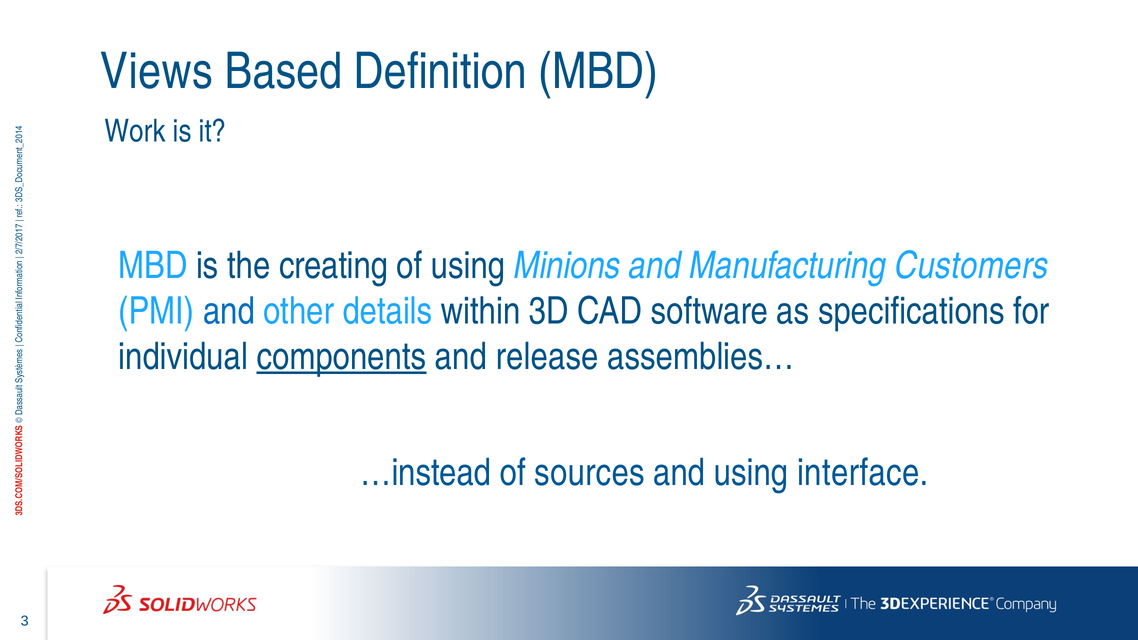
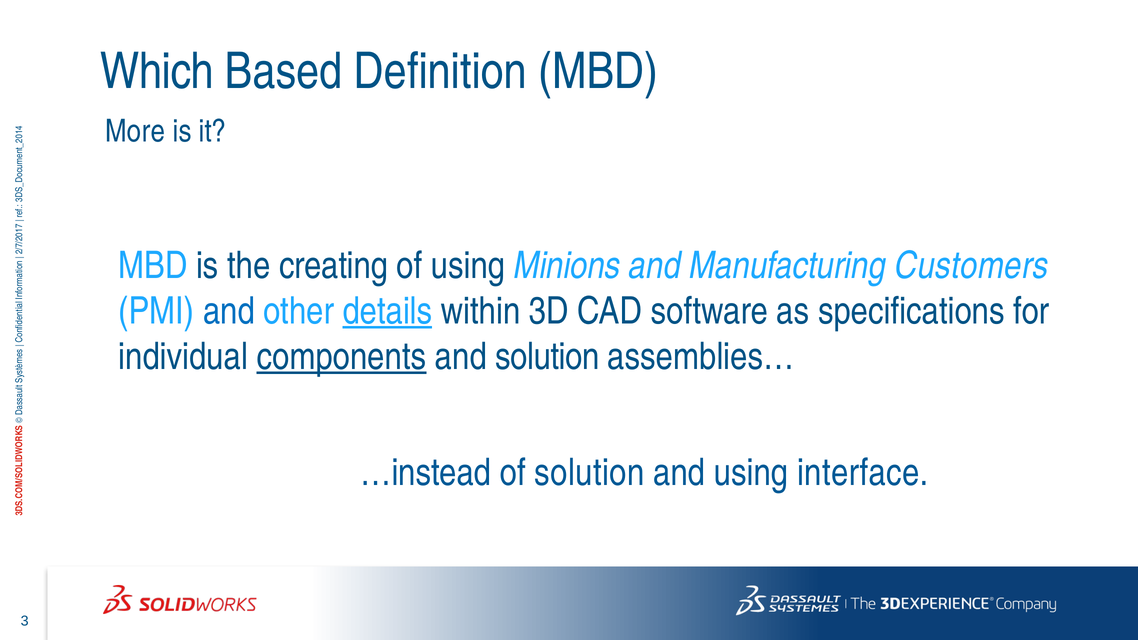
Views: Views -> Which
Work: Work -> More
details underline: none -> present
and release: release -> solution
of sources: sources -> solution
